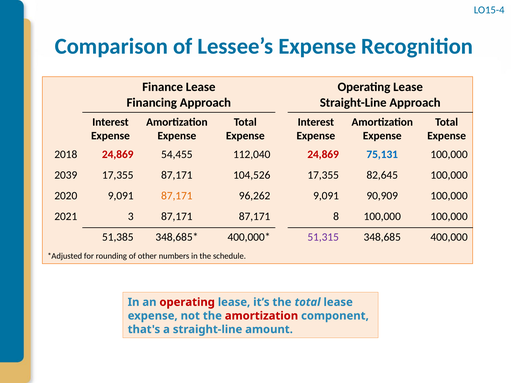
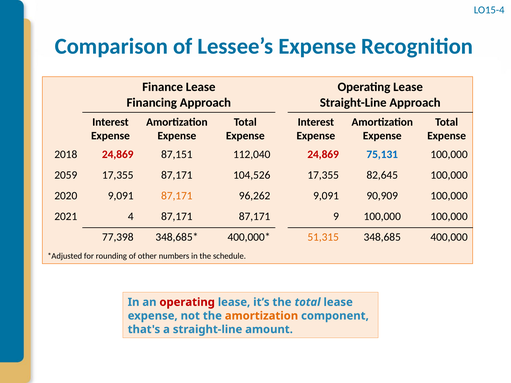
54,455: 54,455 -> 87,151
2039: 2039 -> 2059
3: 3 -> 4
8: 8 -> 9
51,385: 51,385 -> 77,398
51,315 colour: purple -> orange
amortization at (261, 316) colour: red -> orange
